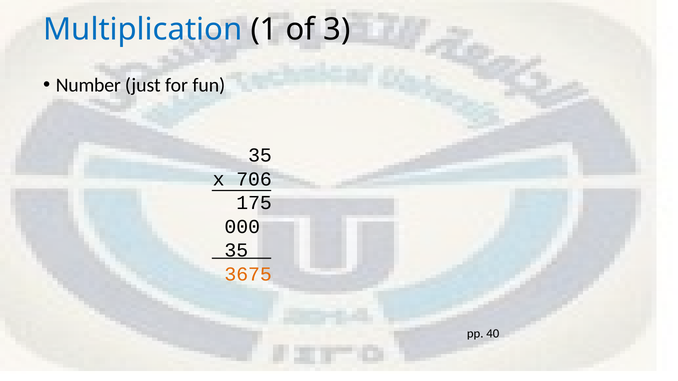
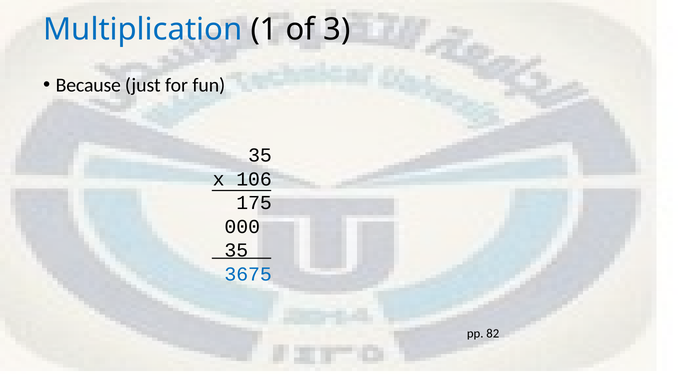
Number: Number -> Because
706: 706 -> 106
3675 colour: orange -> blue
40: 40 -> 82
